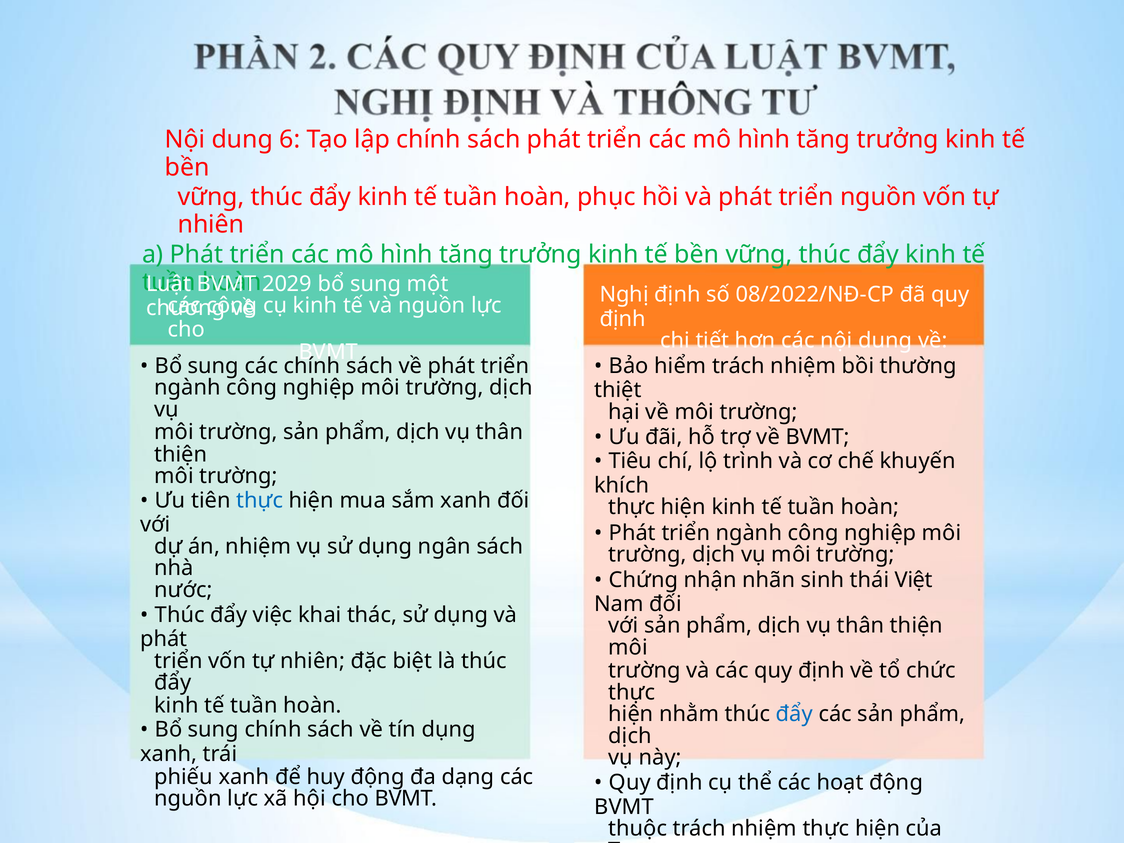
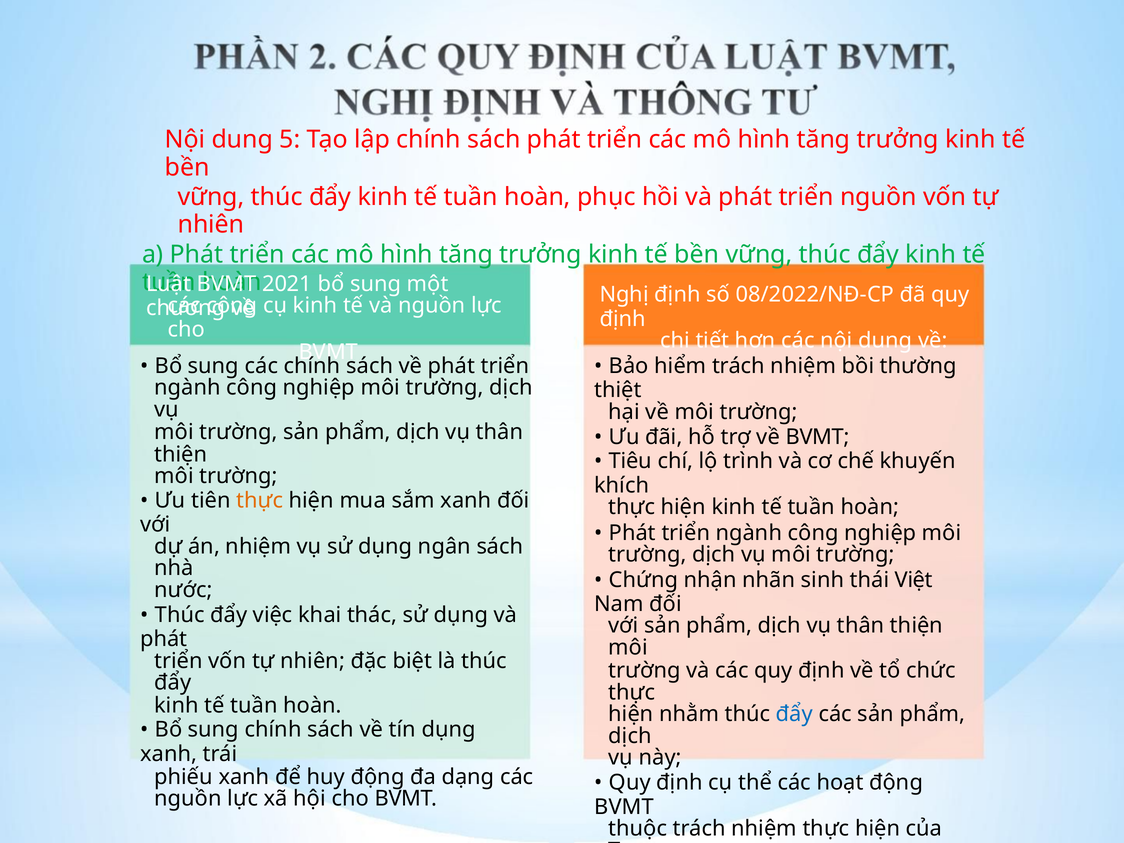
6: 6 -> 5
2029: 2029 -> 2021
thực at (260, 500) colour: blue -> orange
